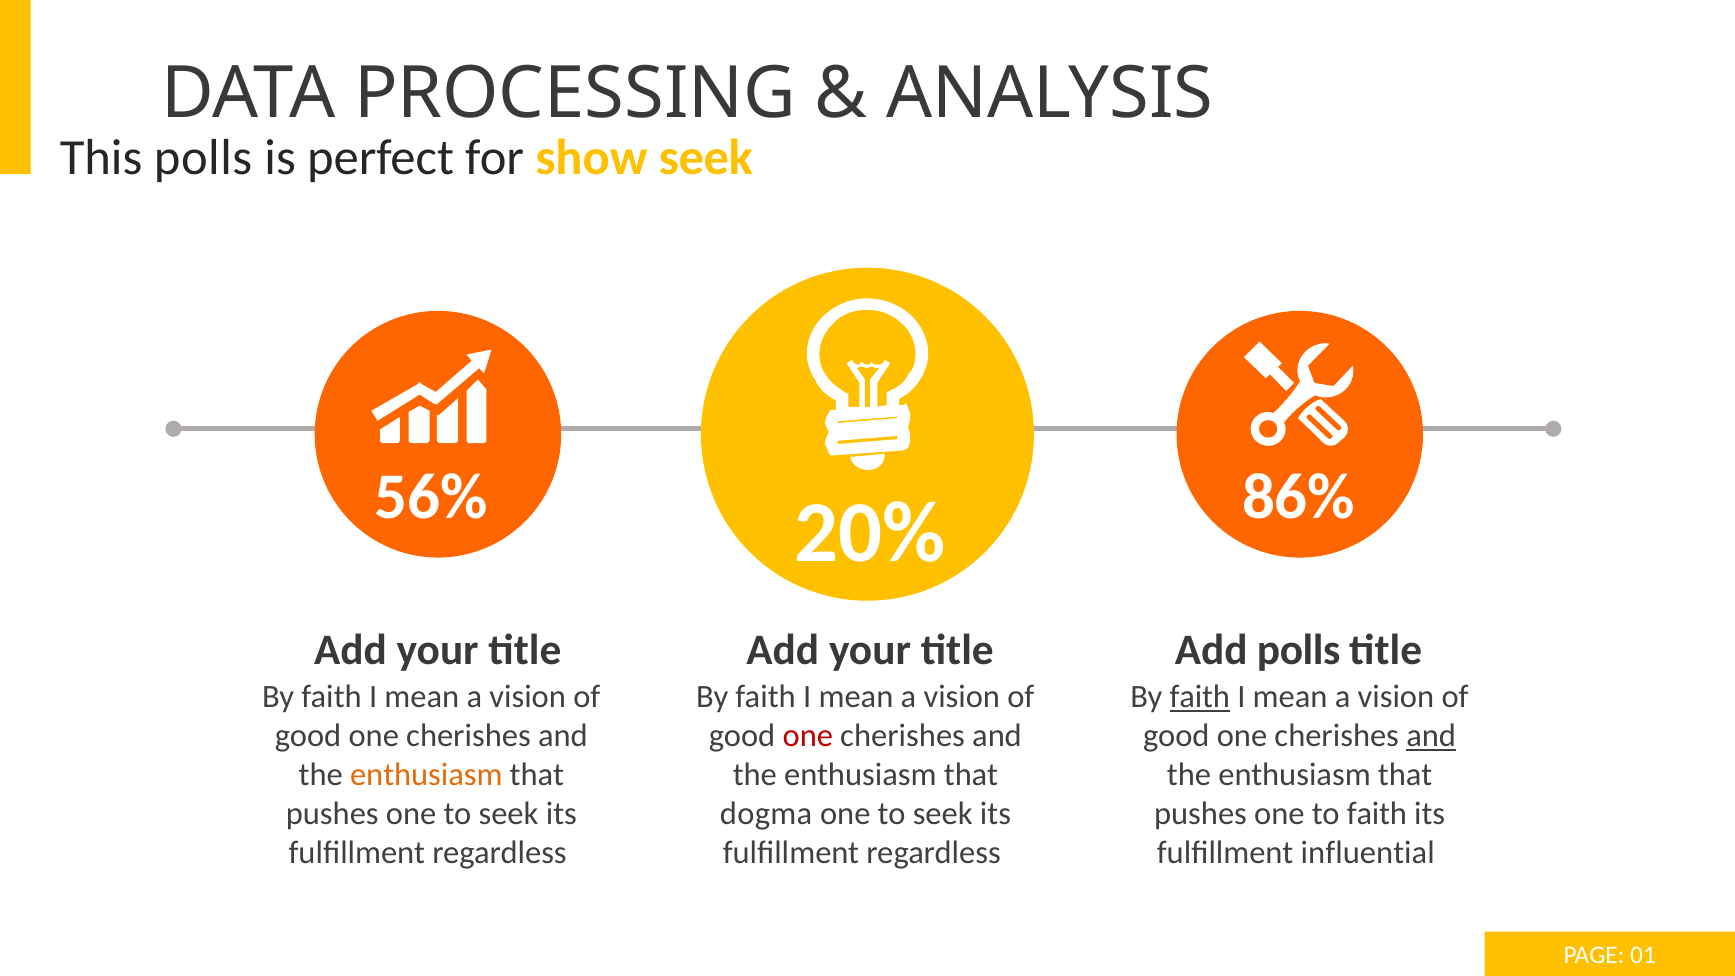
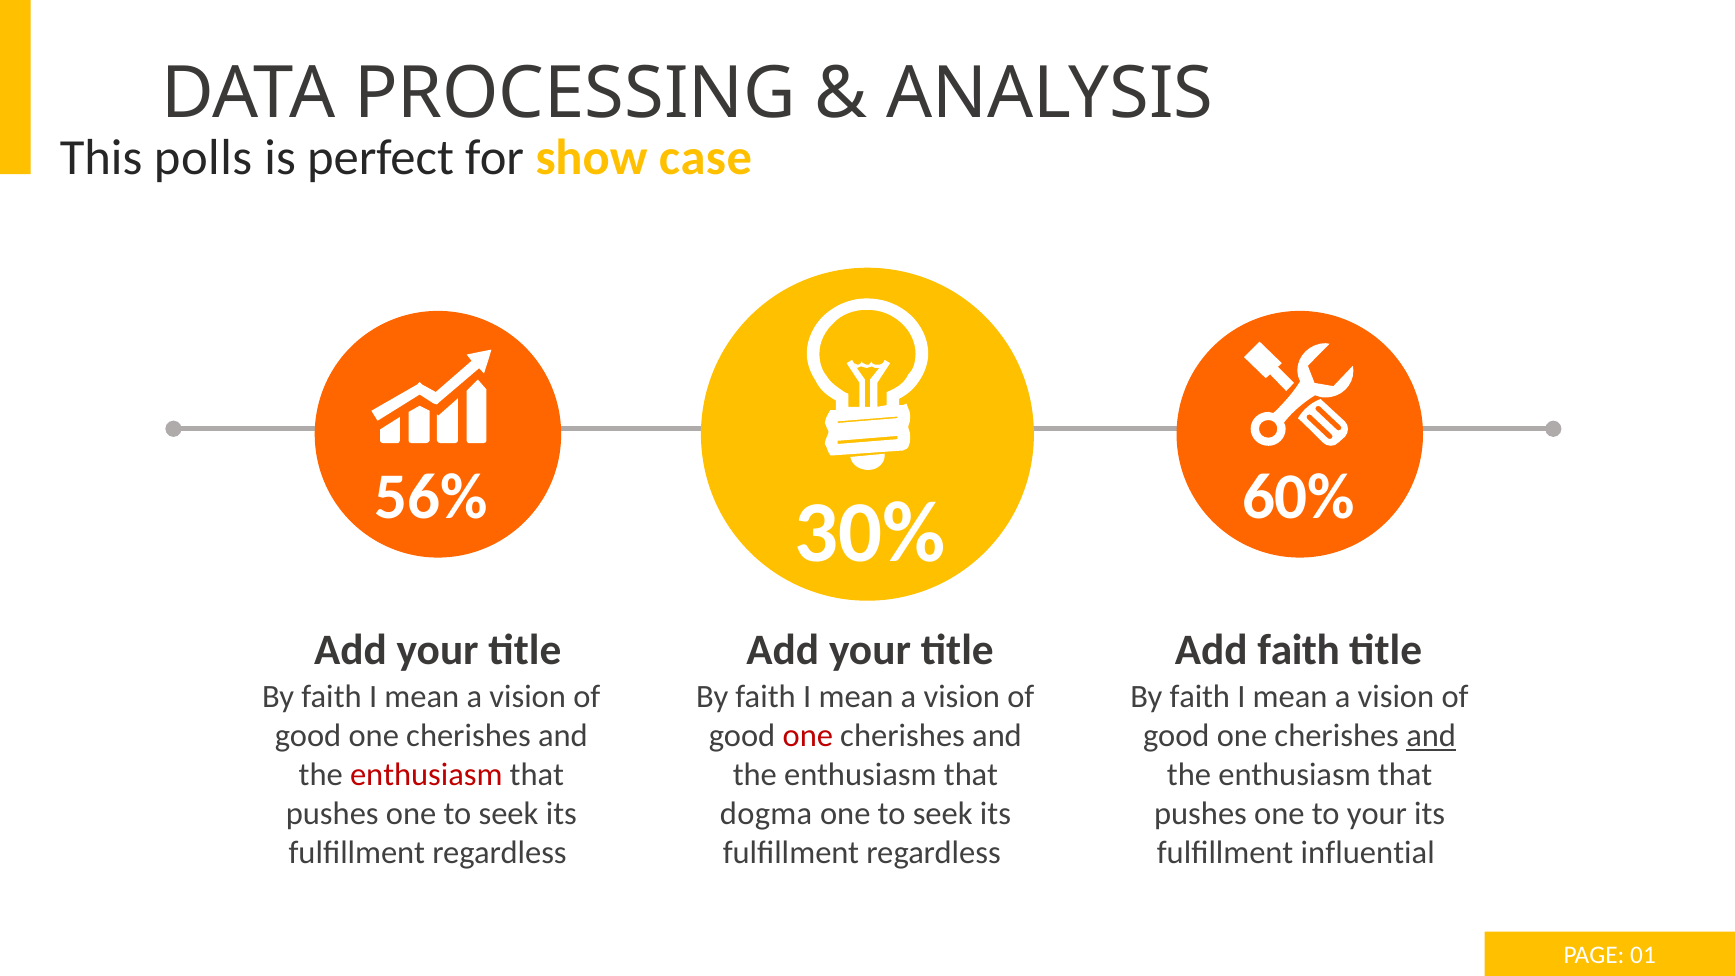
show seek: seek -> case
86%: 86% -> 60%
20%: 20% -> 30%
Add polls: polls -> faith
faith at (1200, 697) underline: present -> none
enthusiasm at (426, 775) colour: orange -> red
to faith: faith -> your
